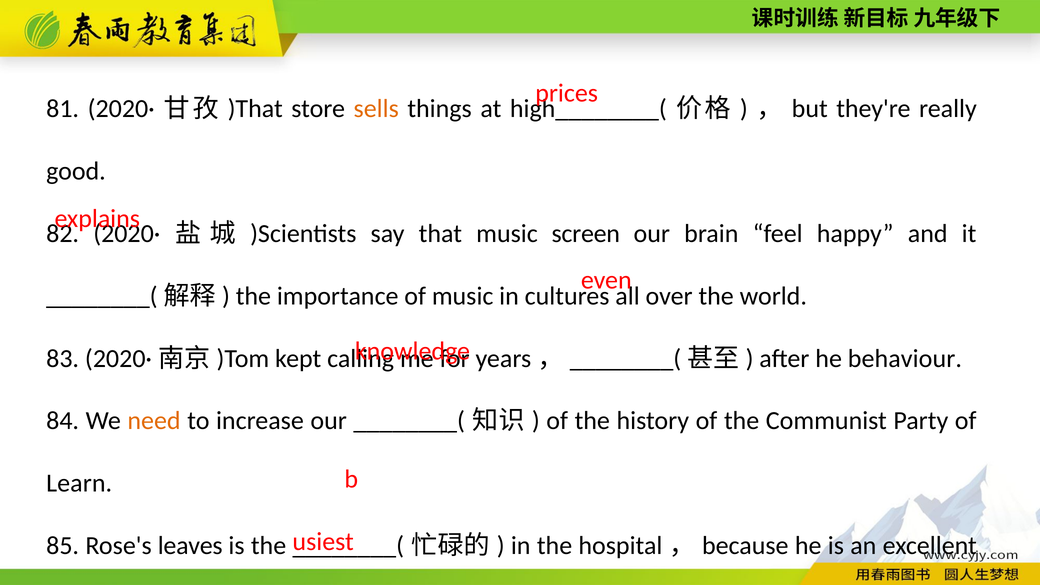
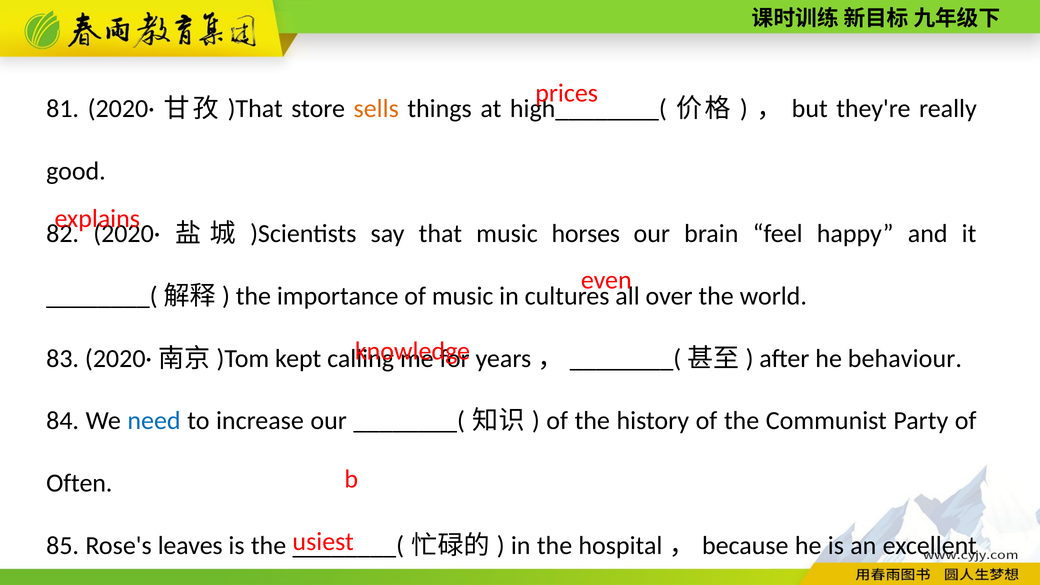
screen: screen -> horses
need colour: orange -> blue
Learn: Learn -> Often
